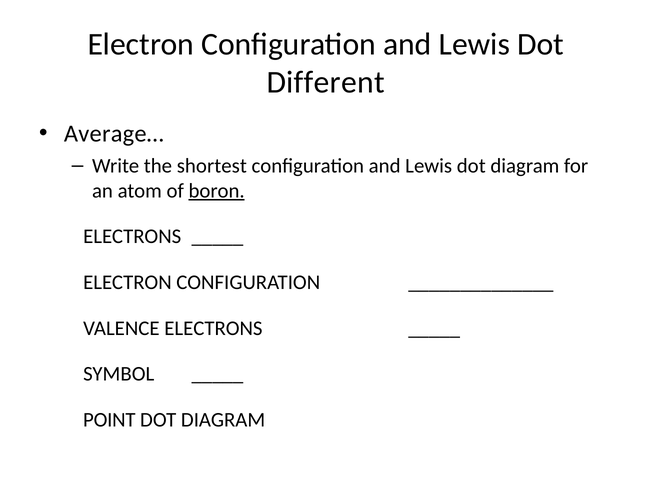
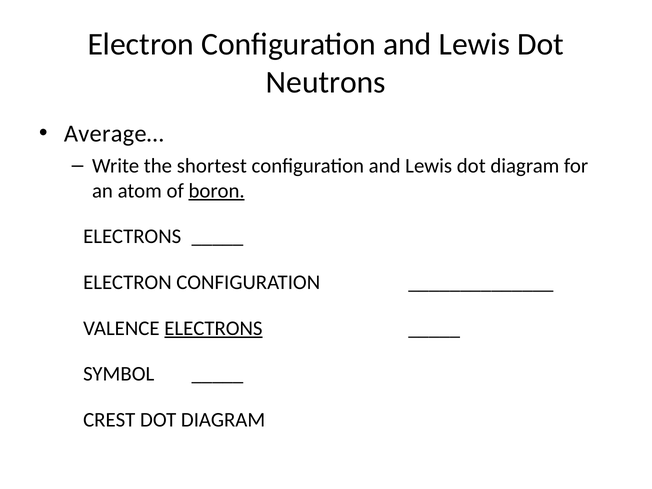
Different: Different -> Neutrons
ELECTRONS at (213, 328) underline: none -> present
POINT: POINT -> CREST
